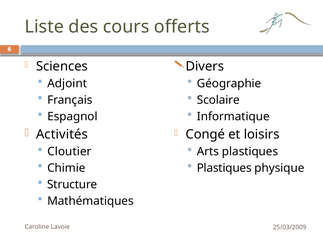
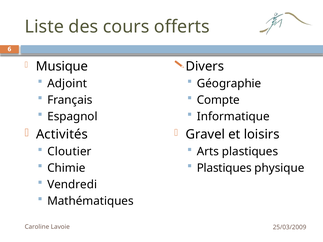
Sciences: Sciences -> Musique
Scolaire: Scolaire -> Compte
Congé: Congé -> Gravel
Structure: Structure -> Vendredi
